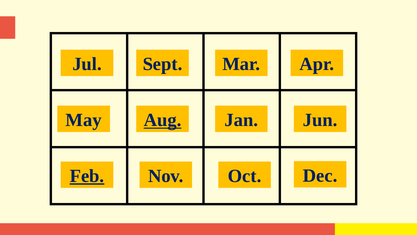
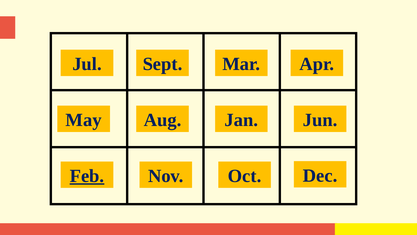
Aug underline: present -> none
